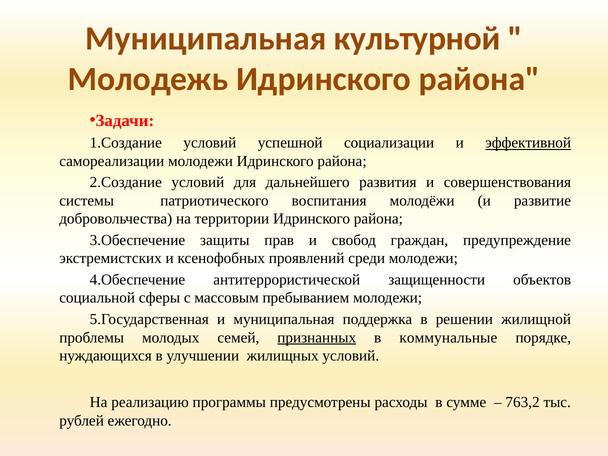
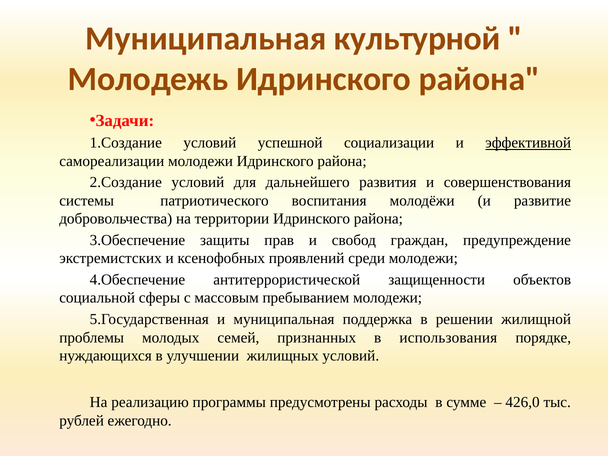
признанных underline: present -> none
коммунальные: коммунальные -> использования
763,2: 763,2 -> 426,0
